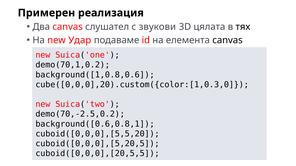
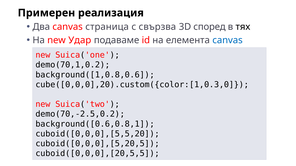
слушател: слушател -> страница
звукови: звукови -> свързва
цялата: цялата -> според
canvas at (228, 40) colour: black -> blue
